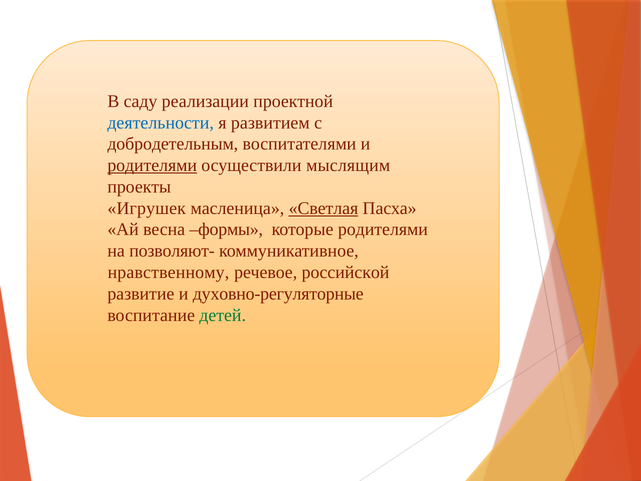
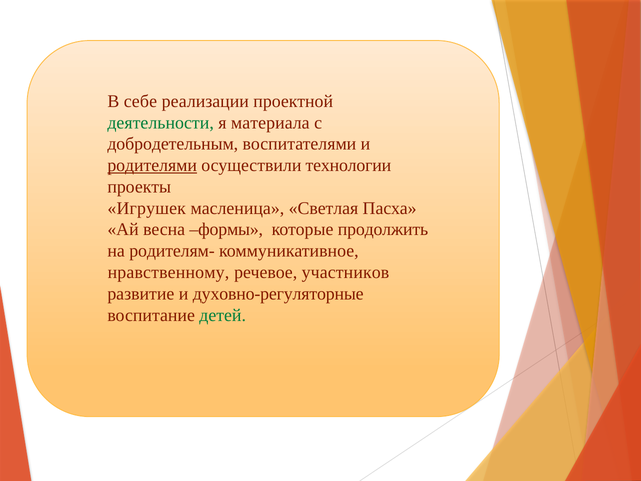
саду: саду -> себе
деятельности colour: blue -> green
развитием: развитием -> материала
мыслящим: мыслящим -> технологии
Светлая underline: present -> none
которые родителями: родителями -> продолжить
позволяют-: позволяют- -> родителям-
российской: российской -> участников
